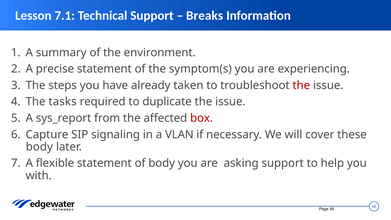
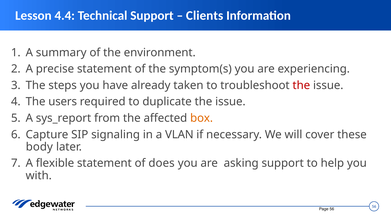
7.1: 7.1 -> 4.4
Breaks: Breaks -> Clients
tasks: tasks -> users
box colour: red -> orange
of body: body -> does
